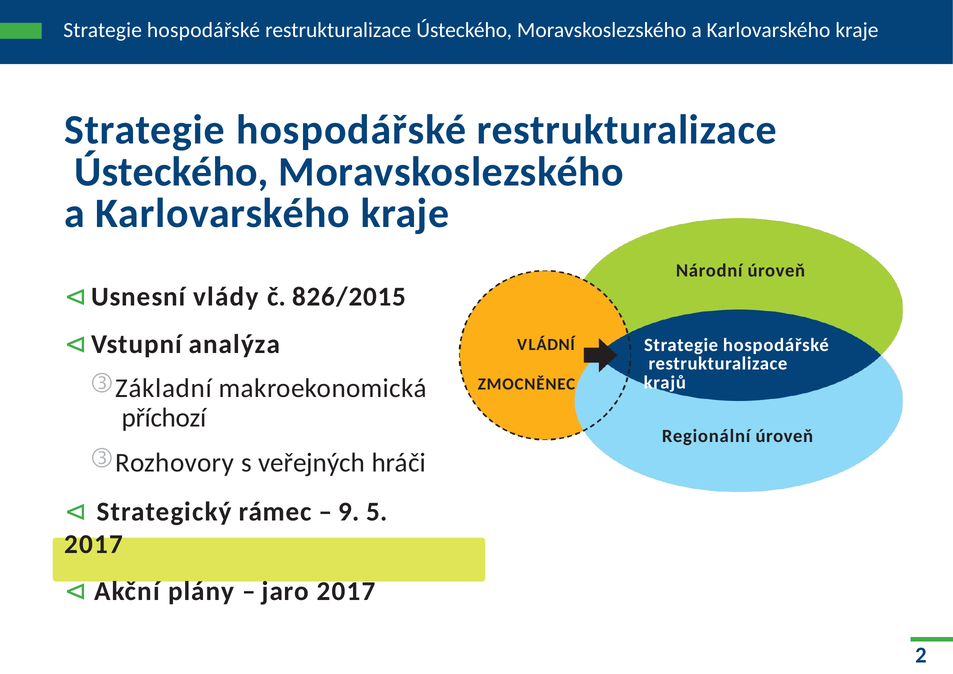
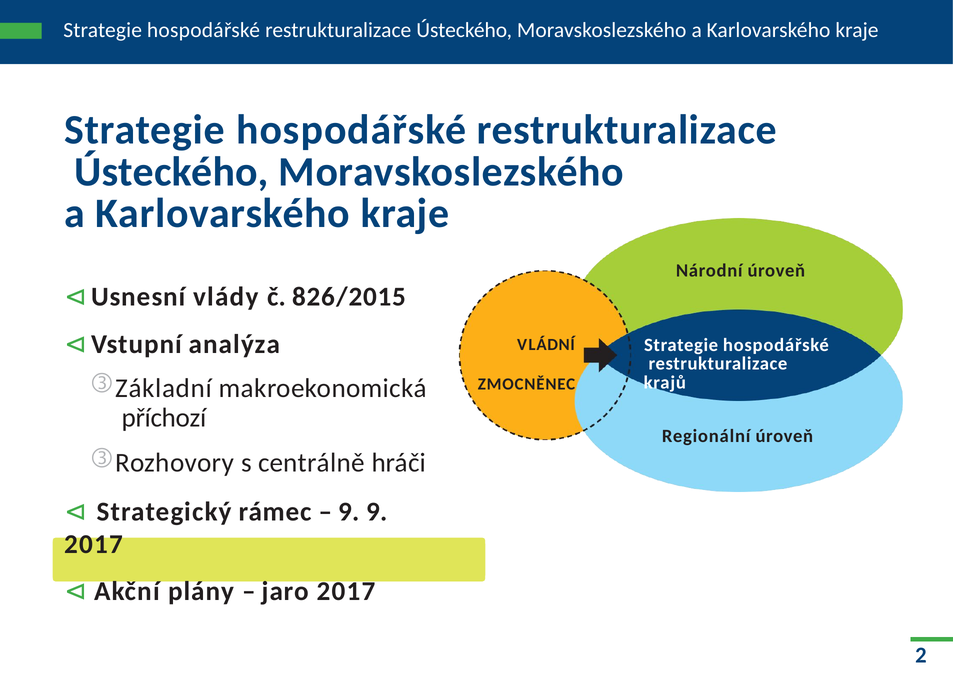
veřejných: veřejných -> centrálně
9 5: 5 -> 9
